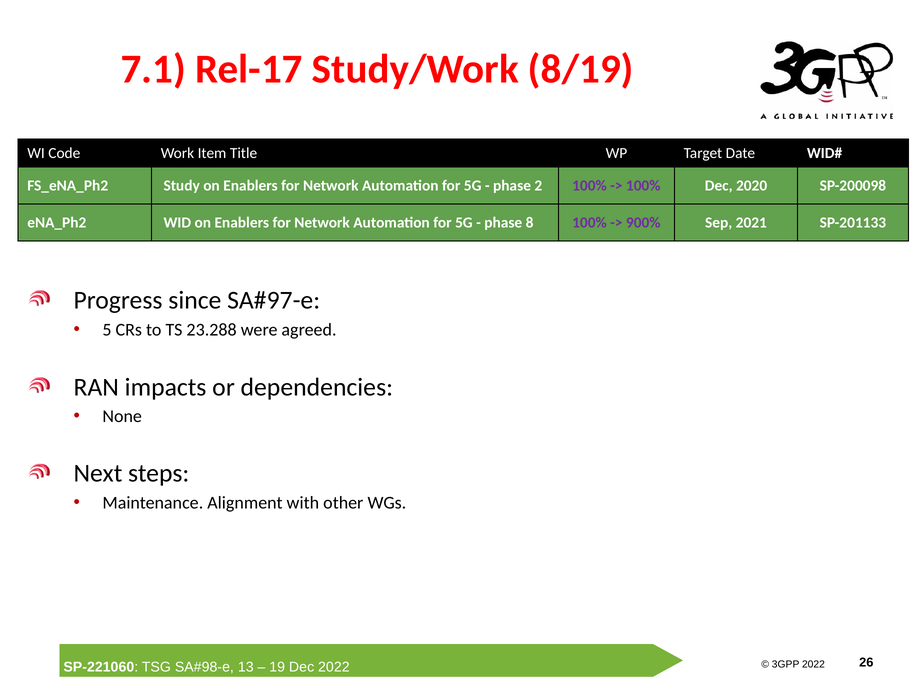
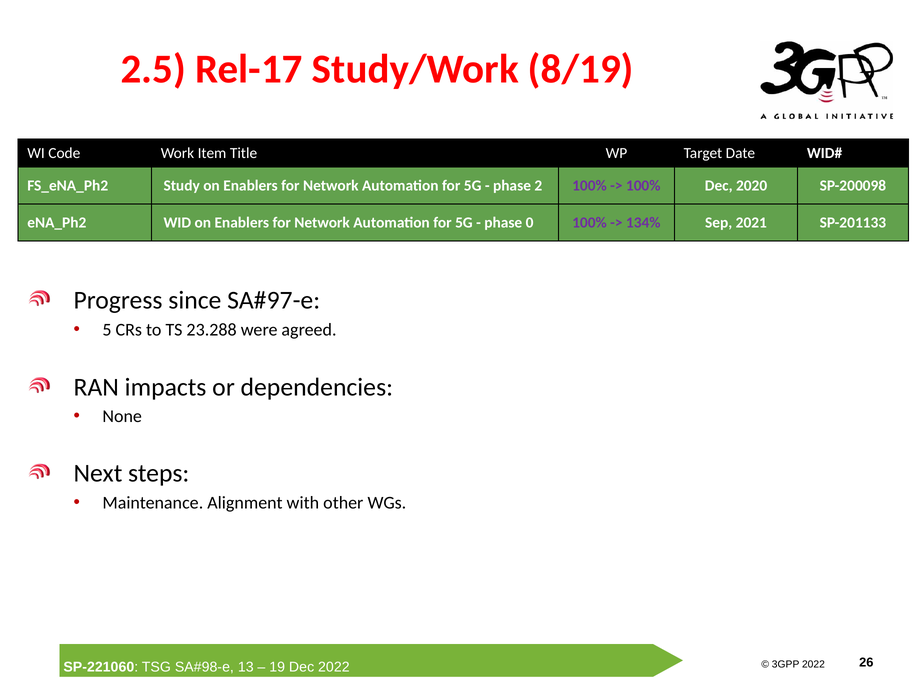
7.1: 7.1 -> 2.5
8: 8 -> 0
900%: 900% -> 134%
